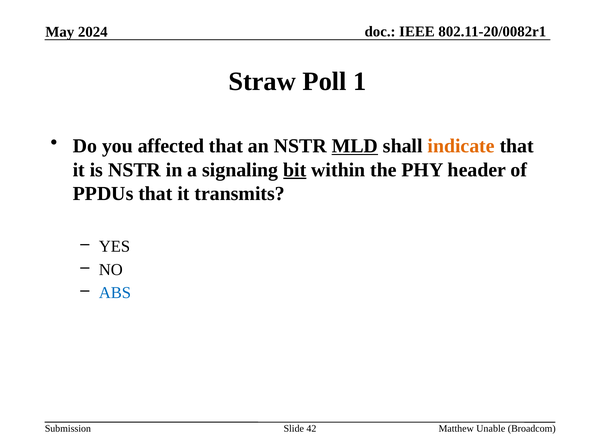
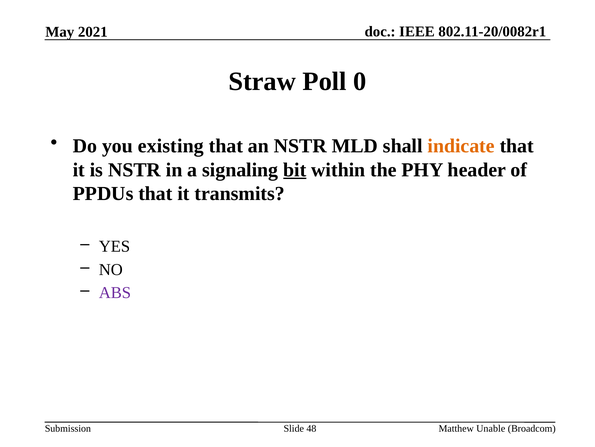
2024: 2024 -> 2021
1: 1 -> 0
affected: affected -> existing
MLD underline: present -> none
ABS colour: blue -> purple
42: 42 -> 48
